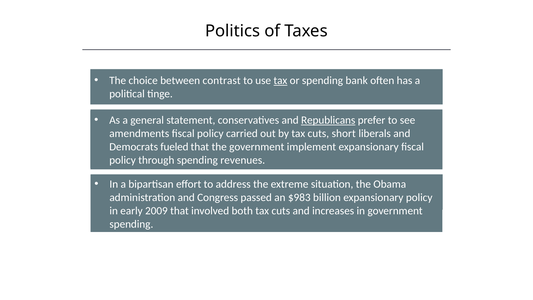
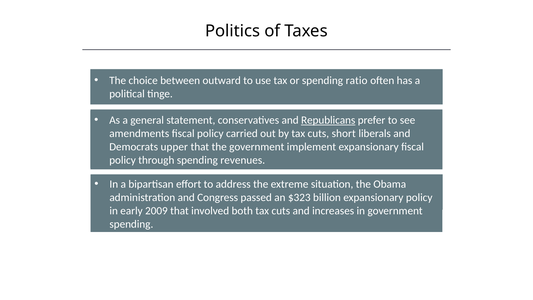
contrast: contrast -> outward
tax at (280, 80) underline: present -> none
bank: bank -> ratio
fueled: fueled -> upper
$983: $983 -> $323
